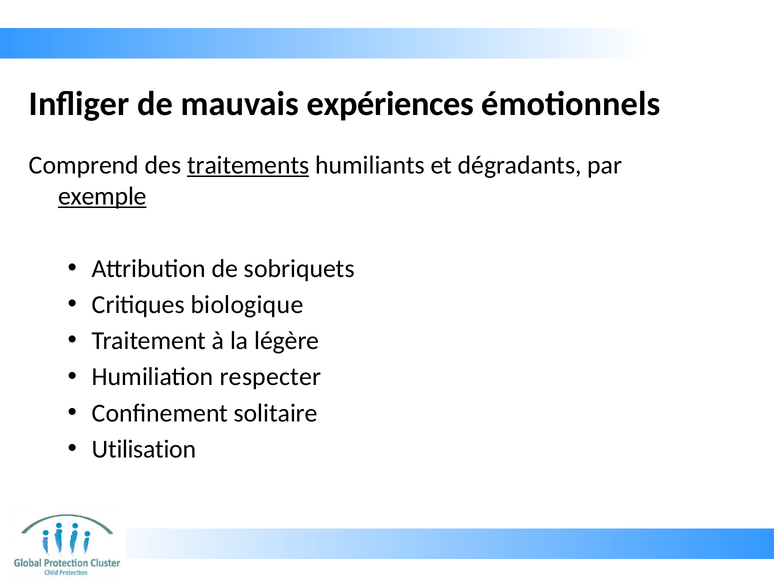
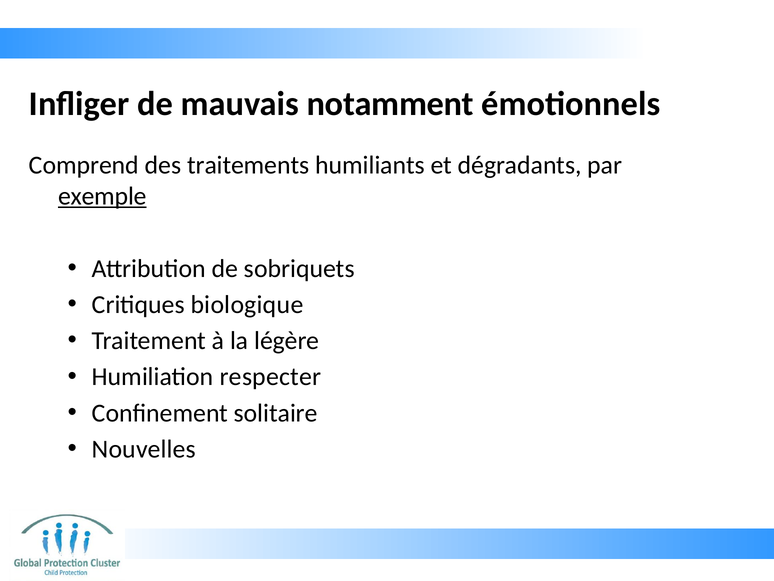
expériences: expériences -> notamment
traitements underline: present -> none
Utilisation: Utilisation -> Nouvelles
